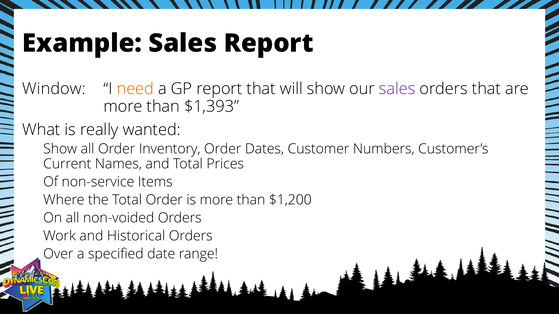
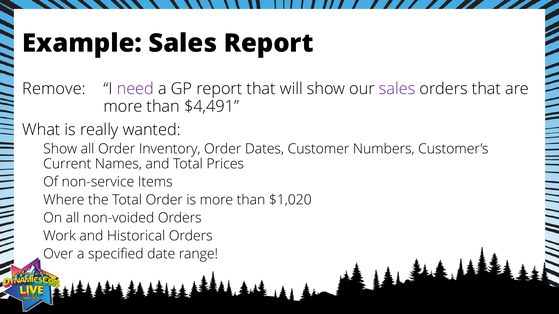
Window: Window -> Remove
need colour: orange -> purple
$1,393: $1,393 -> $4,491
$1,200: $1,200 -> $1,020
